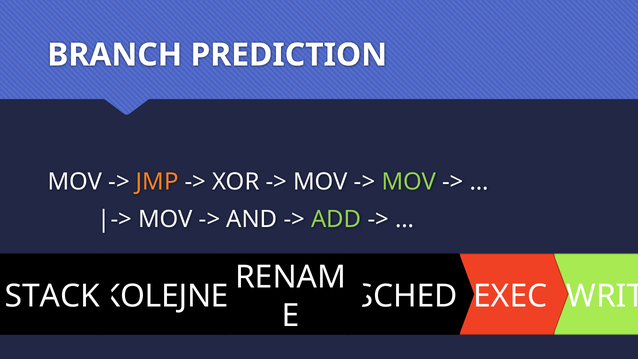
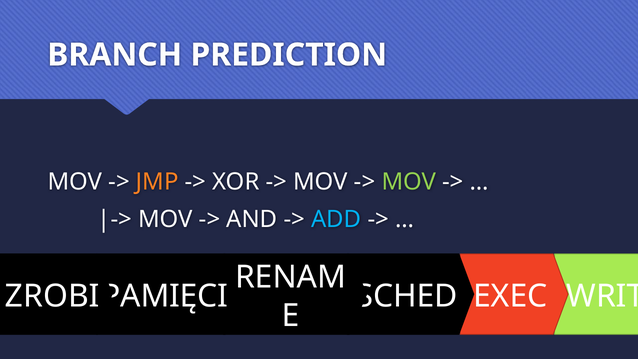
ADD colour: light green -> light blue
STACK: STACK -> ZROBI
KOLEJNE: KOLEJNE -> PAMIĘCI
